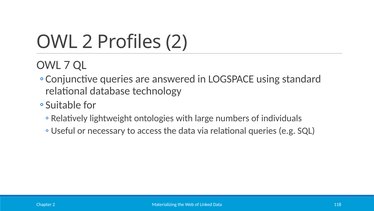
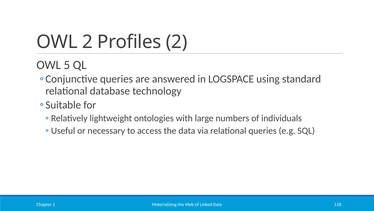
7: 7 -> 5
